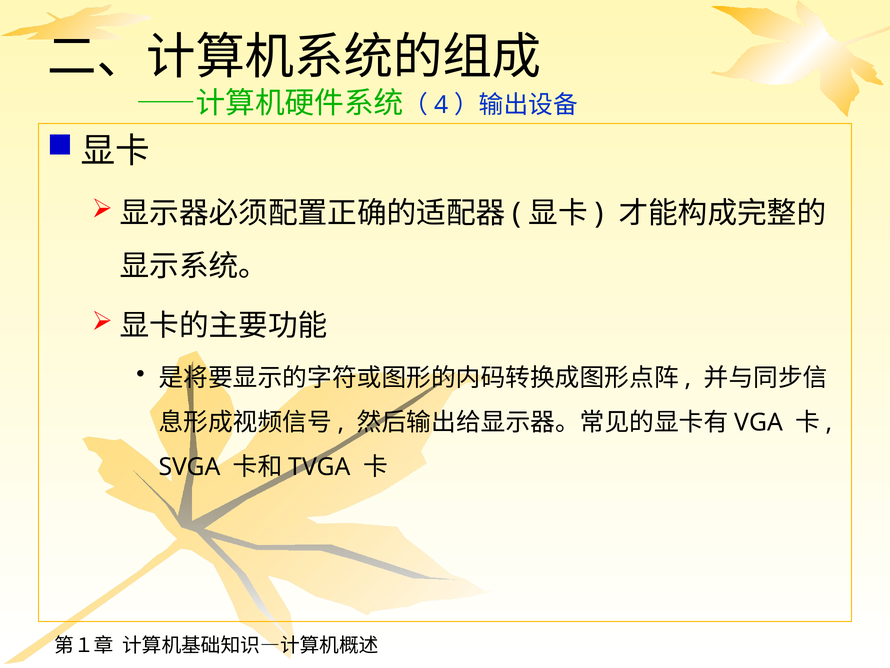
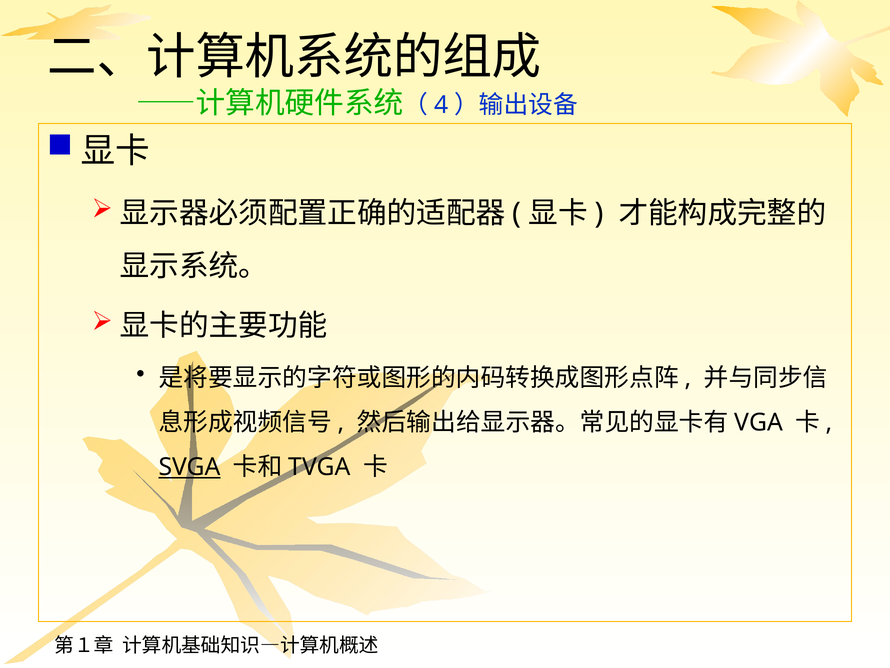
SVGA underline: none -> present
